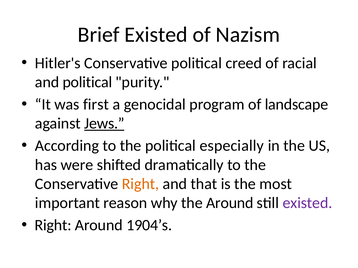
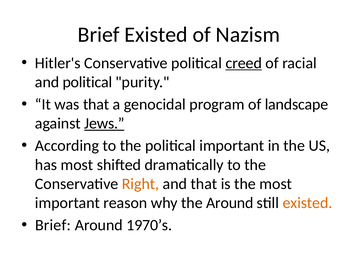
creed underline: none -> present
was first: first -> that
political especially: especially -> important
has were: were -> most
existed at (307, 203) colour: purple -> orange
Right at (53, 226): Right -> Brief
1904’s: 1904’s -> 1970’s
